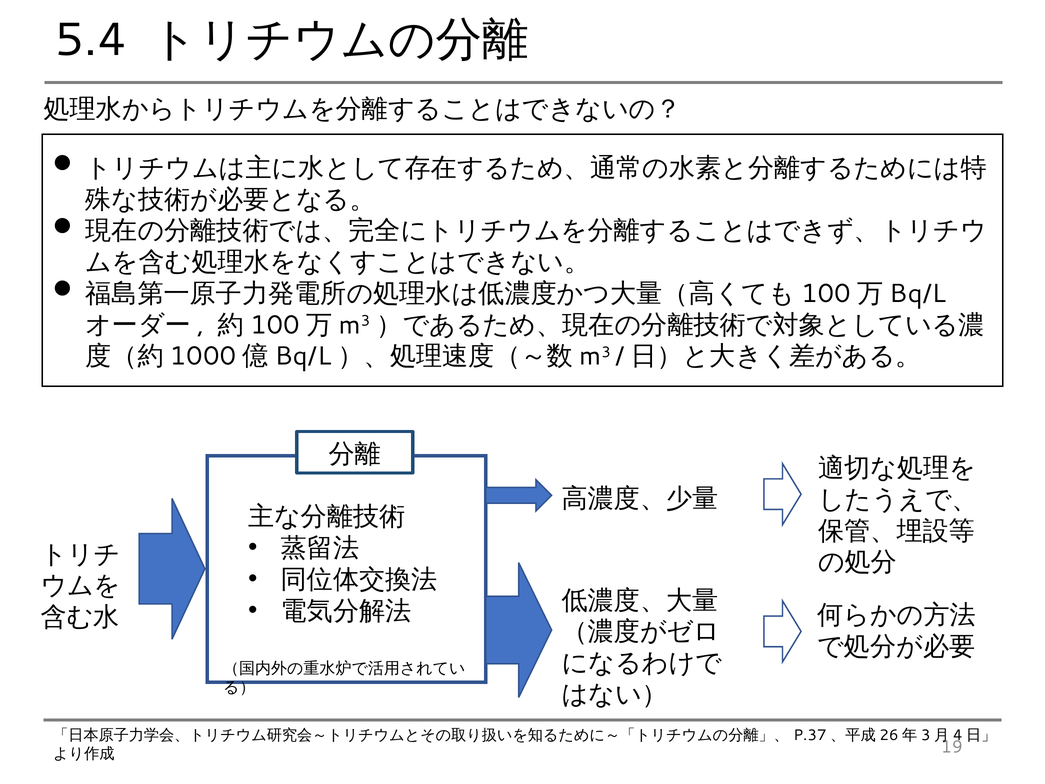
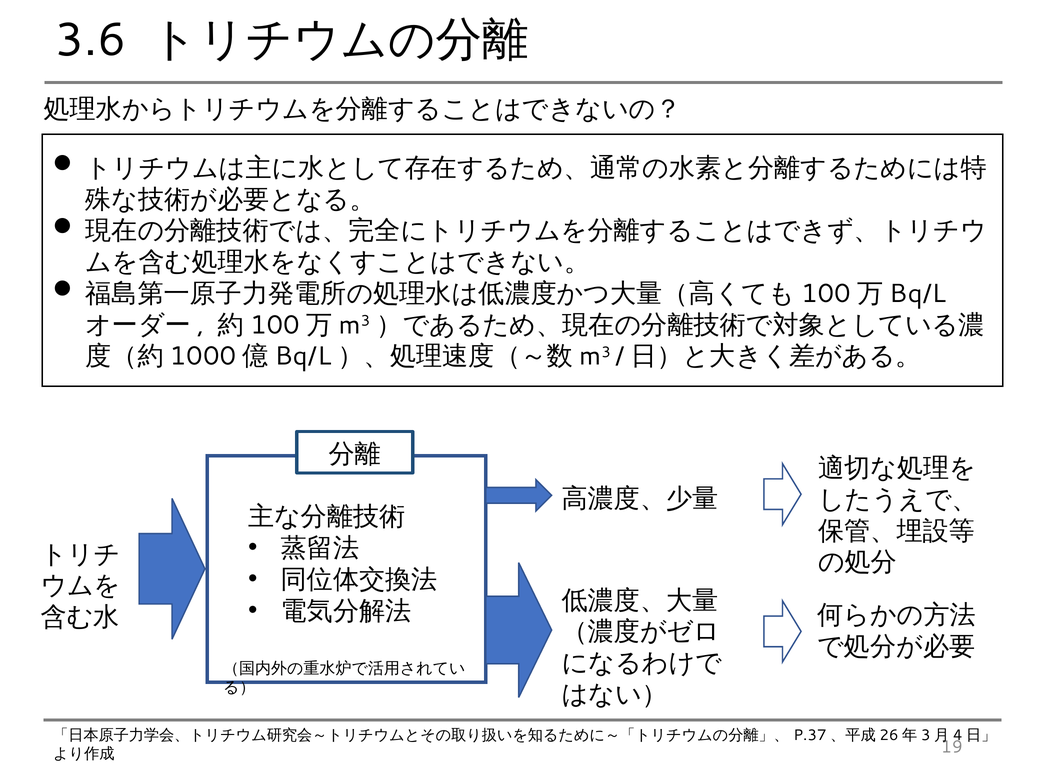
5.4: 5.4 -> 3.6
